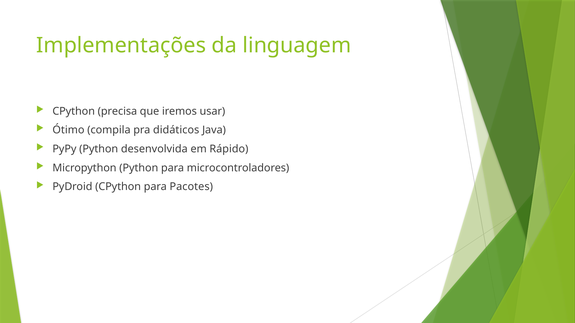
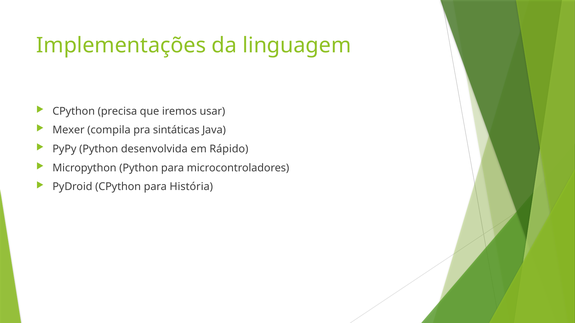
Ótimo: Ótimo -> Mexer
didáticos: didáticos -> sintáticas
Pacotes: Pacotes -> História
